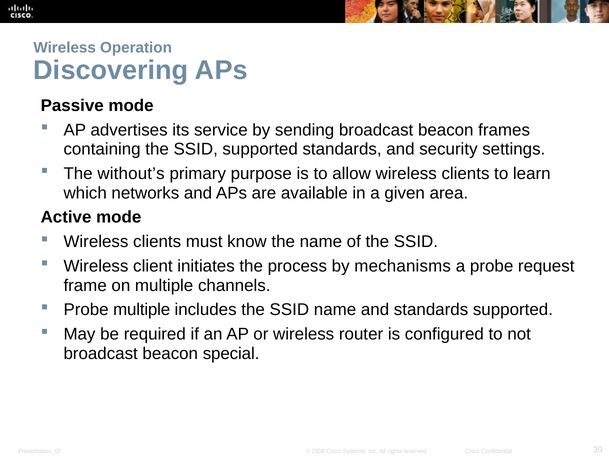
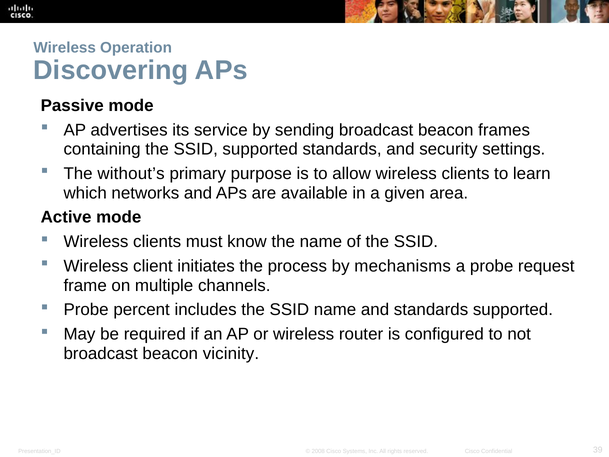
Probe multiple: multiple -> percent
special: special -> vicinity
